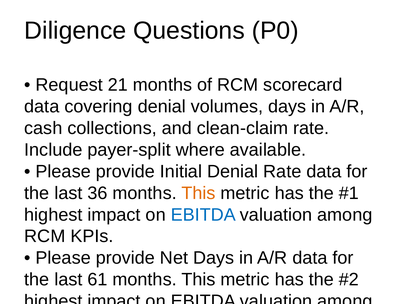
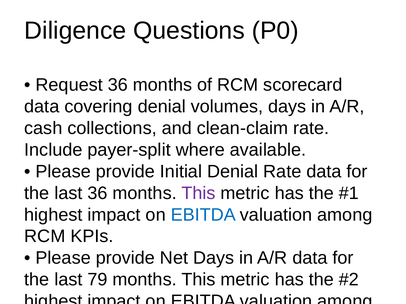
Request 21: 21 -> 36
This at (199, 193) colour: orange -> purple
61: 61 -> 79
